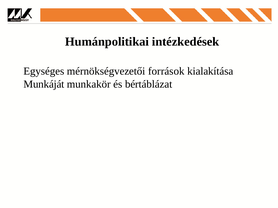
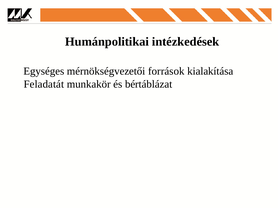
Munkáját: Munkáját -> Feladatát
